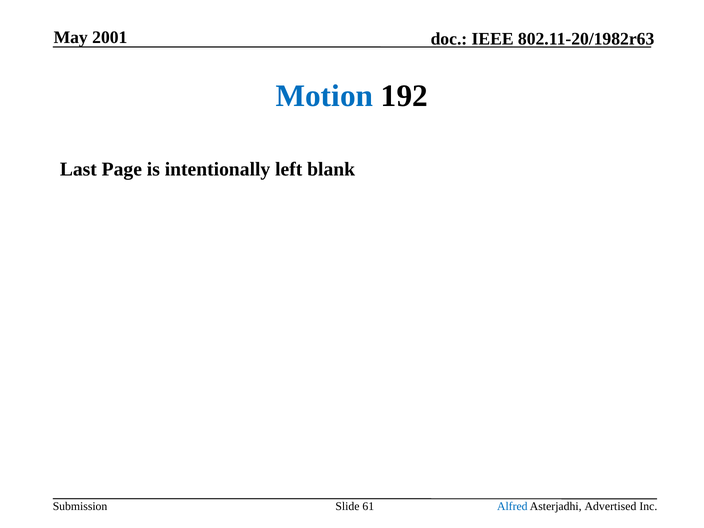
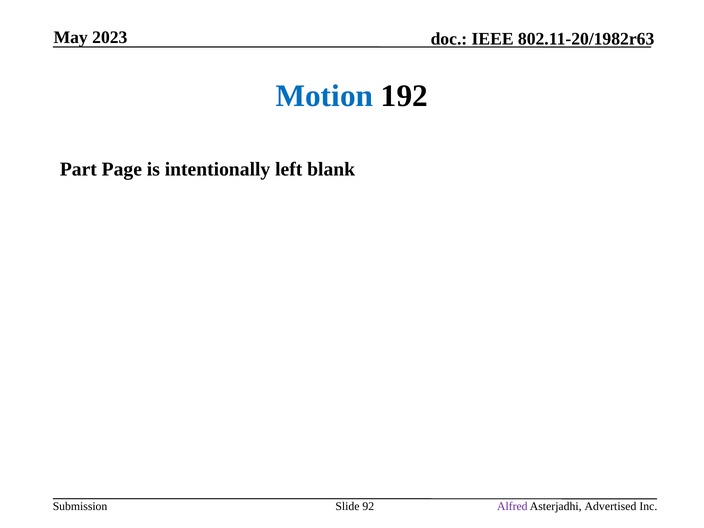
2001: 2001 -> 2023
Last: Last -> Part
61: 61 -> 92
Alfred colour: blue -> purple
